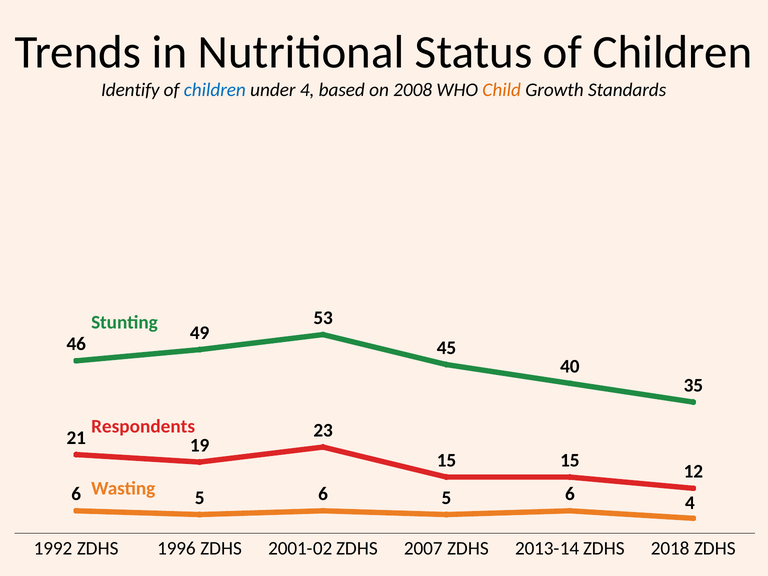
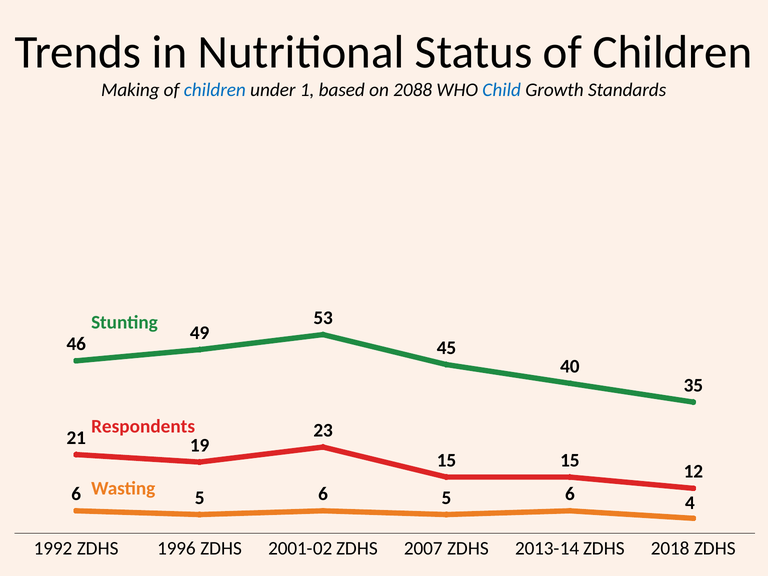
Identify: Identify -> Making
under 4: 4 -> 1
2008: 2008 -> 2088
Child colour: orange -> blue
